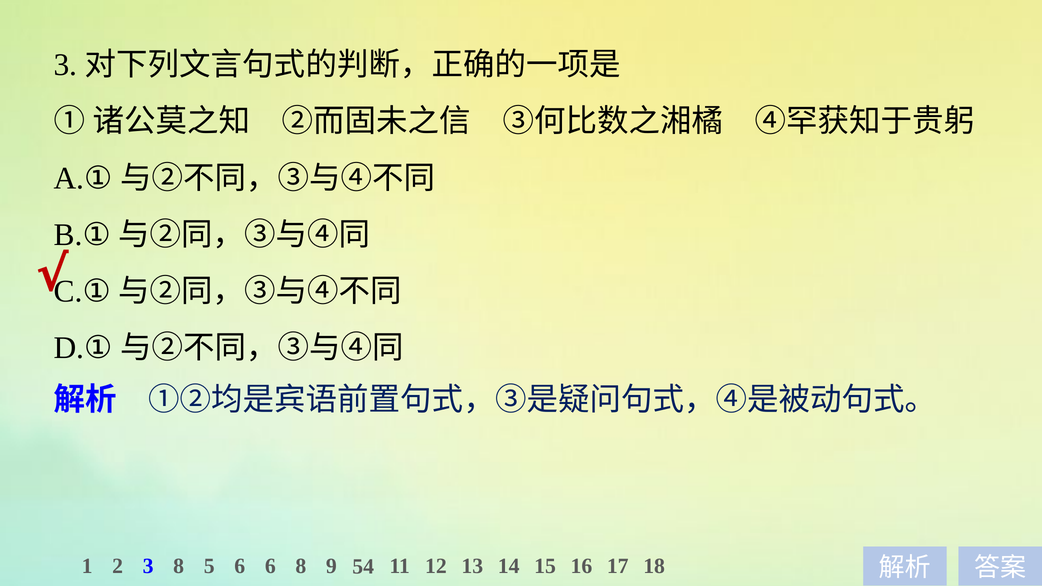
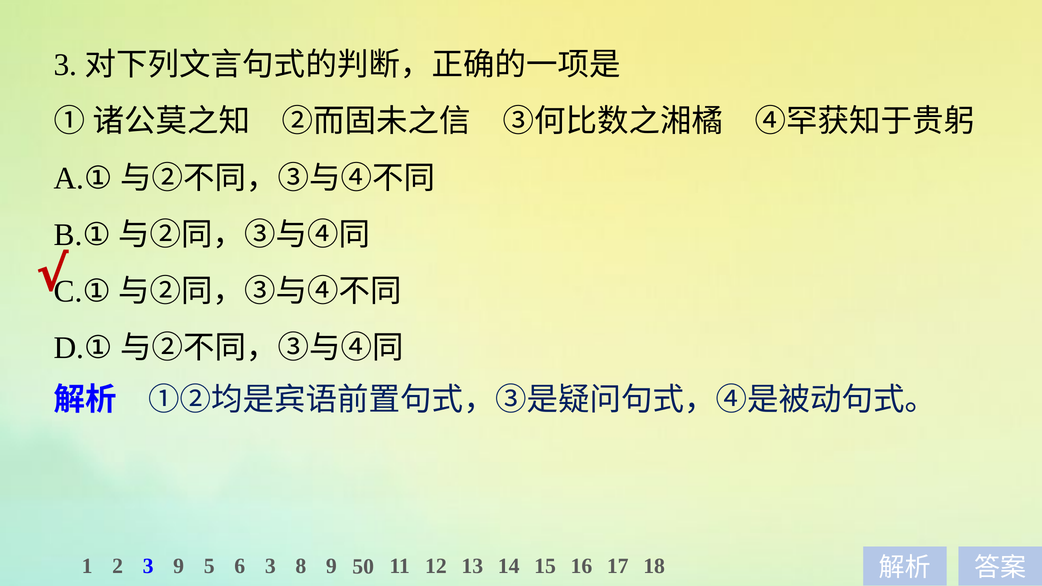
3 8: 8 -> 9
6 6: 6 -> 3
54: 54 -> 50
